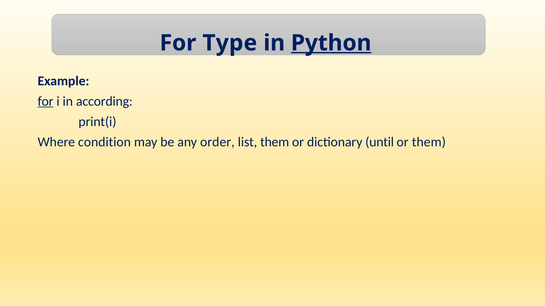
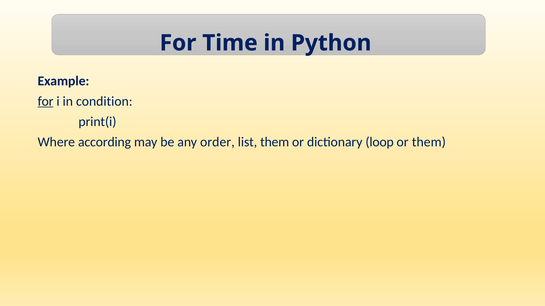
Type: Type -> Time
Python underline: present -> none
according: according -> condition
condition: condition -> according
until: until -> loop
